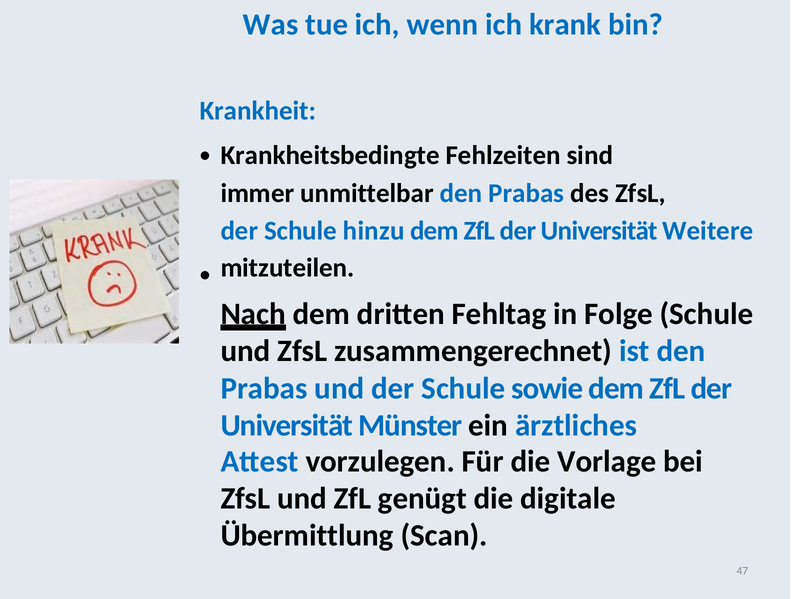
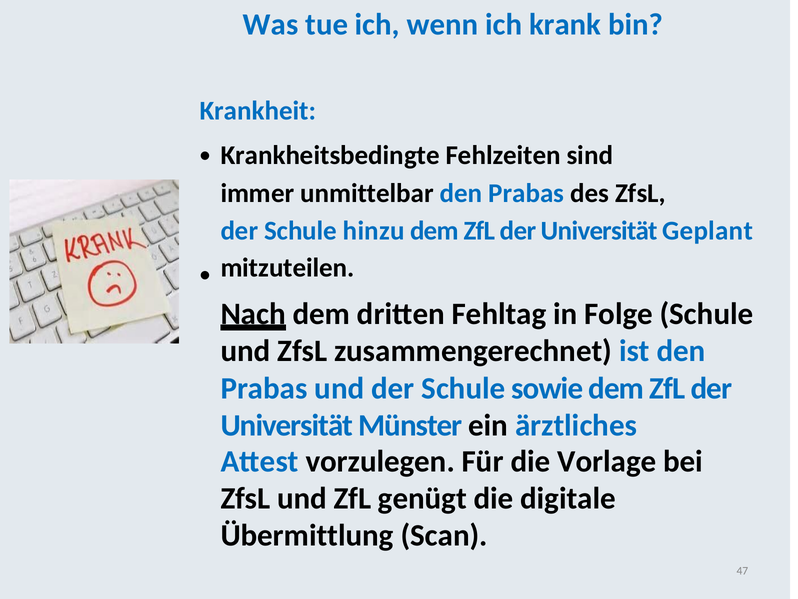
Weitere: Weitere -> Geplant
